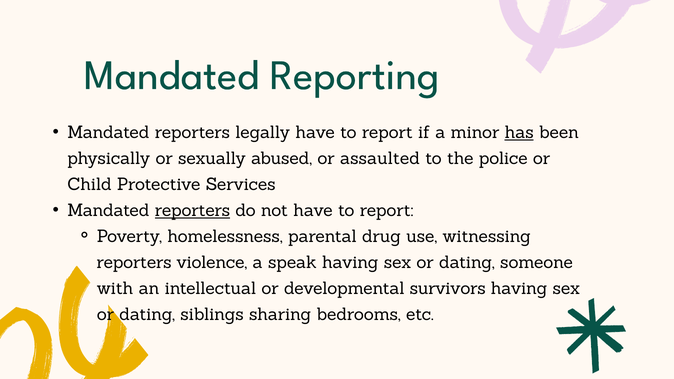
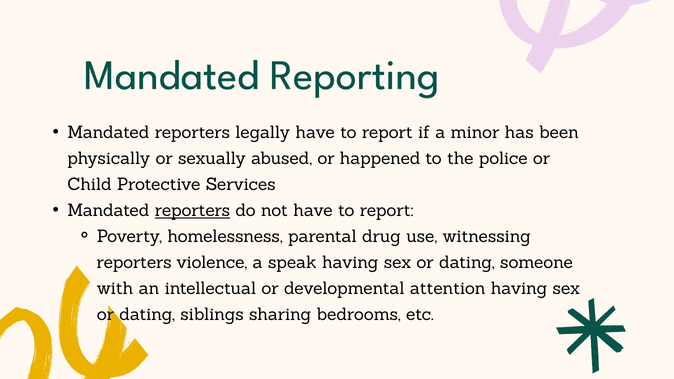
has underline: present -> none
assaulted: assaulted -> happened
survivors: survivors -> attention
